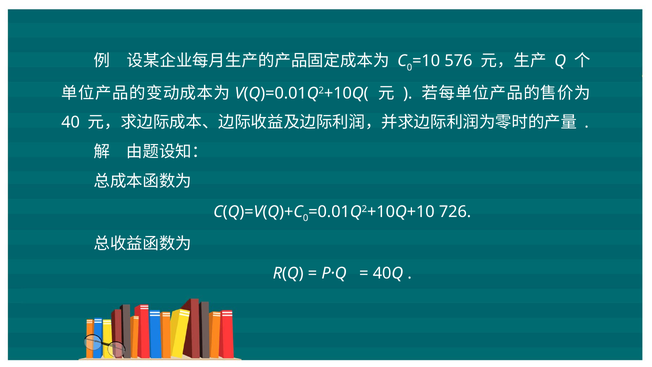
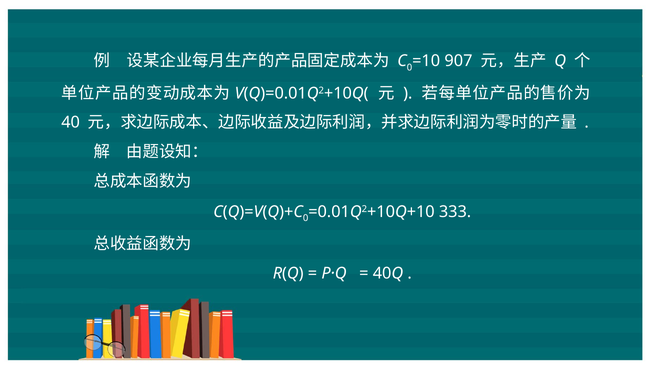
576: 576 -> 907
726: 726 -> 333
